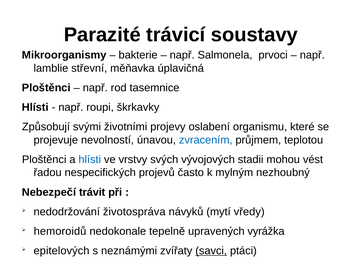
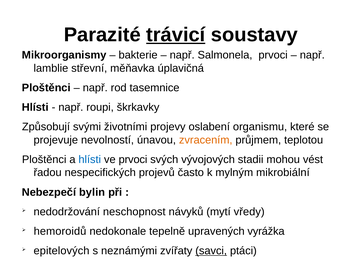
trávicí underline: none -> present
zvracením colour: blue -> orange
ve vrstvy: vrstvy -> prvoci
nezhoubný: nezhoubný -> mikrobiální
trávit: trávit -> bylin
životospráva: životospráva -> neschopnost
